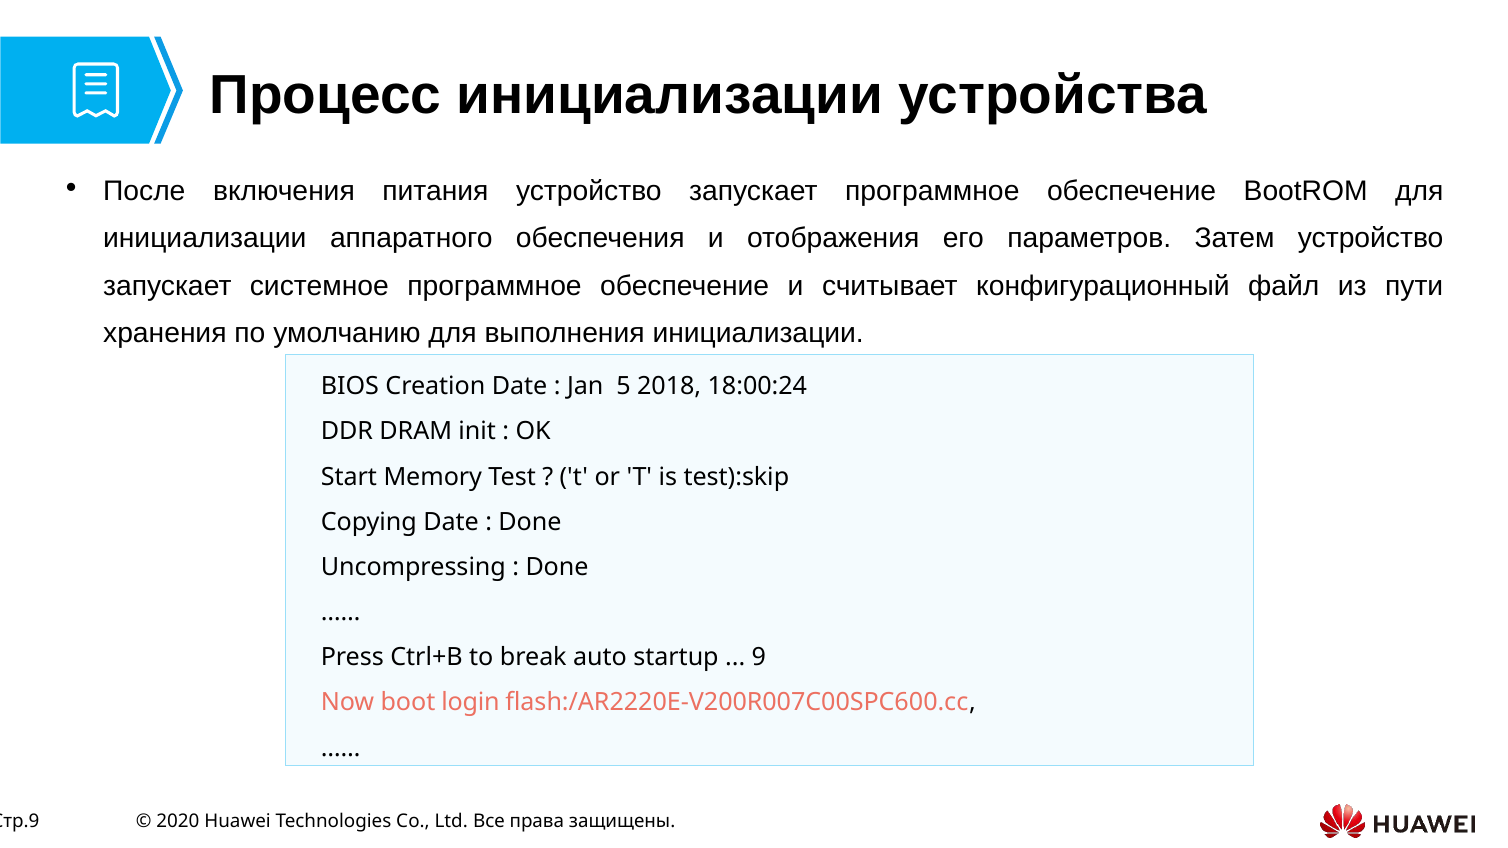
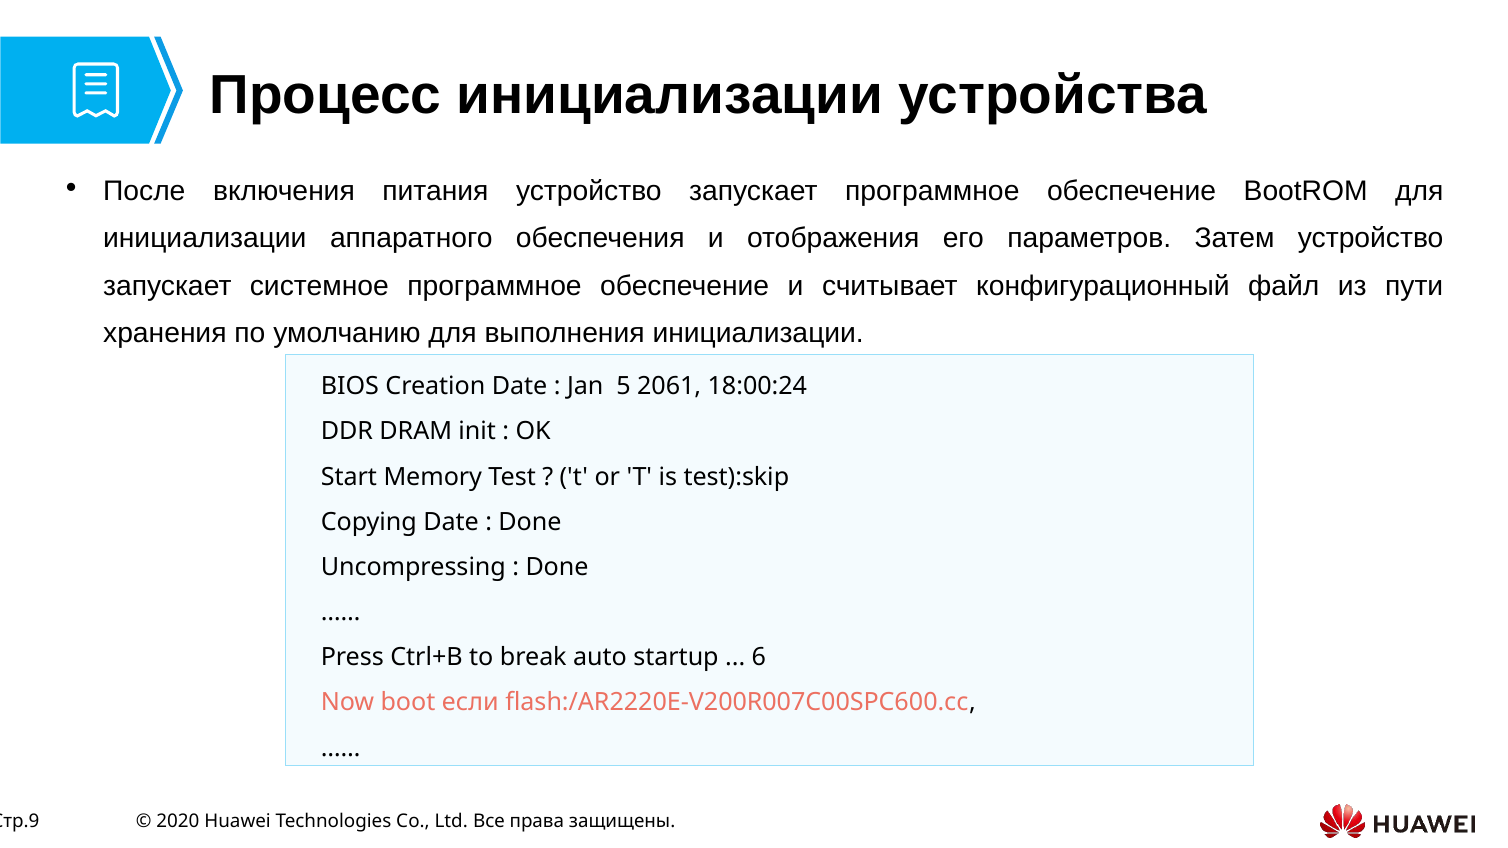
2018: 2018 -> 2061
9: 9 -> 6
login: login -> если
